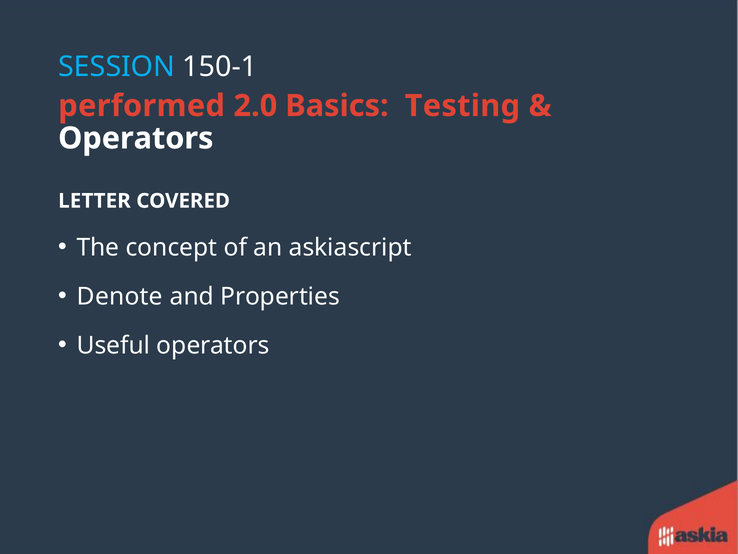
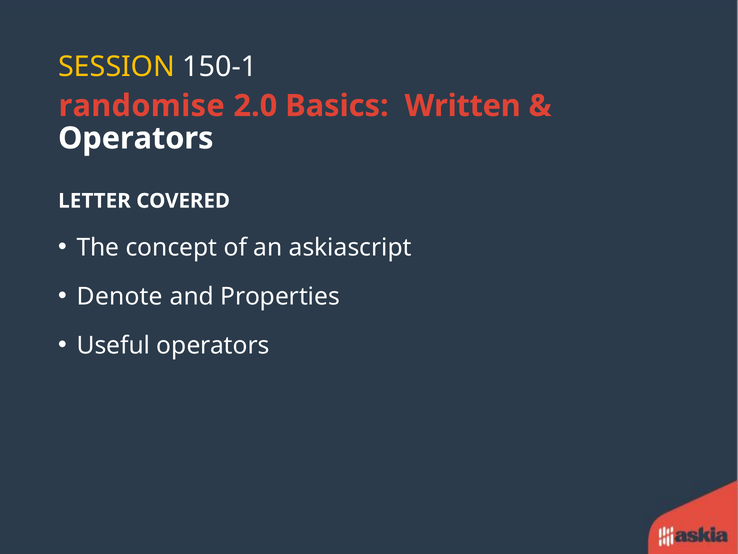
SESSION colour: light blue -> yellow
performed: performed -> randomise
Testing: Testing -> Written
